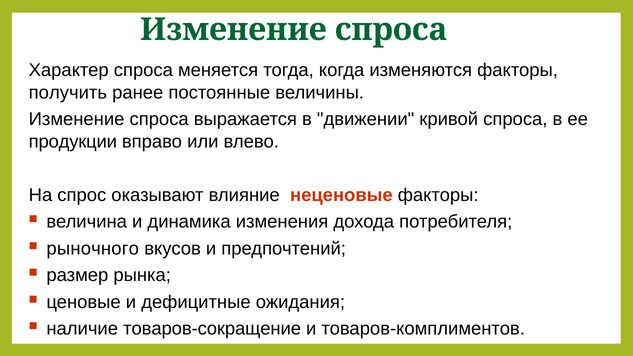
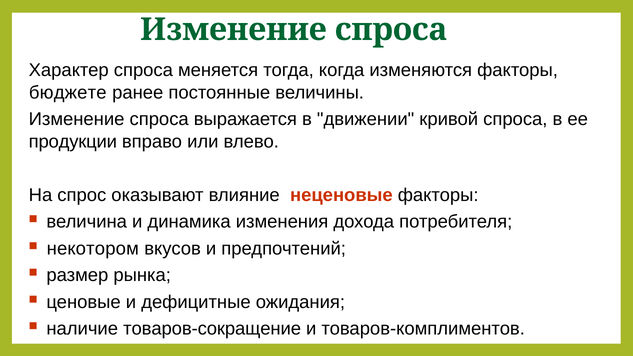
получить: получить -> бюджете
рыночного: рыночного -> некотором
